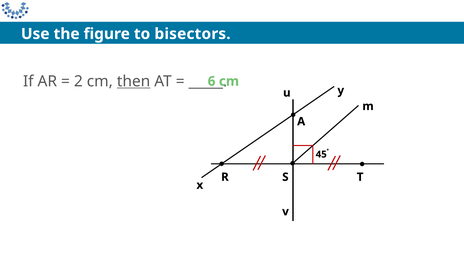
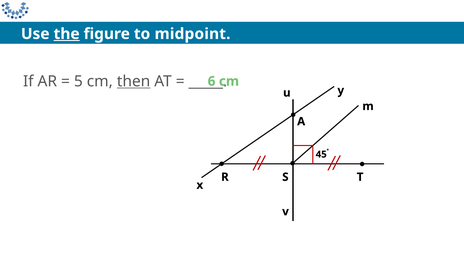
the underline: none -> present
bisectors: bisectors -> midpoint
2: 2 -> 5
